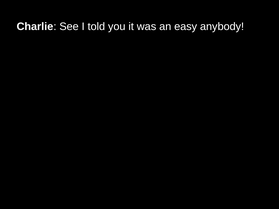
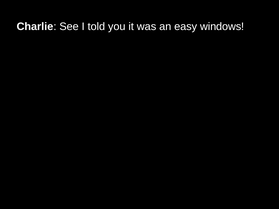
anybody: anybody -> windows
